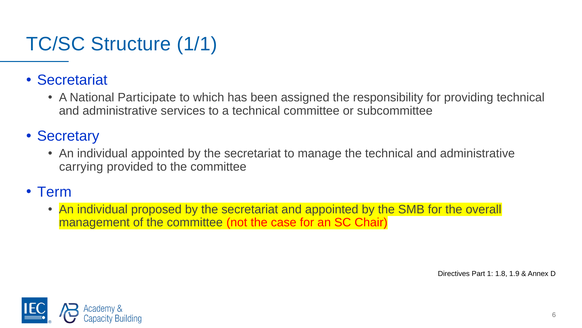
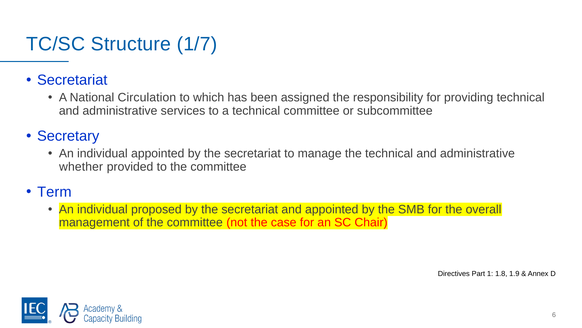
1/1: 1/1 -> 1/7
Participate: Participate -> Circulation
carrying: carrying -> whether
